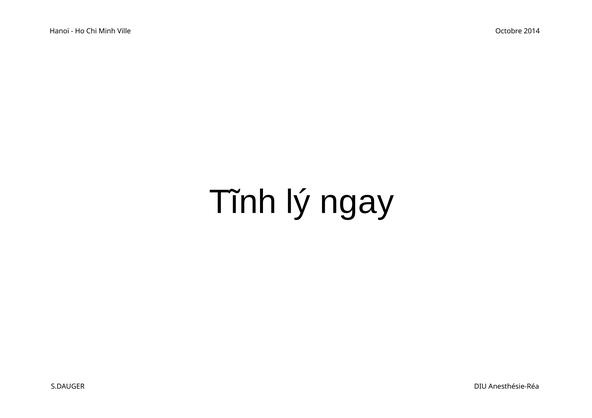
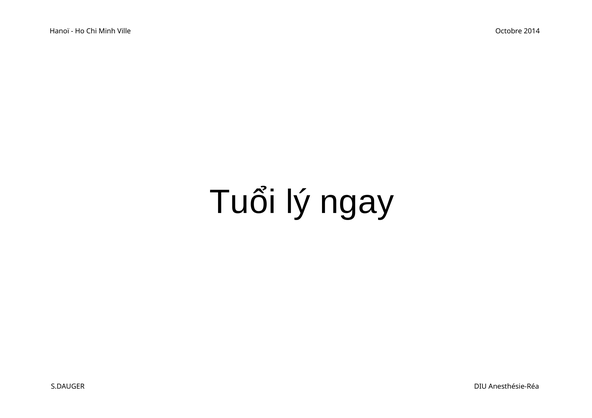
Tĩnh: Tĩnh -> Tuổi
